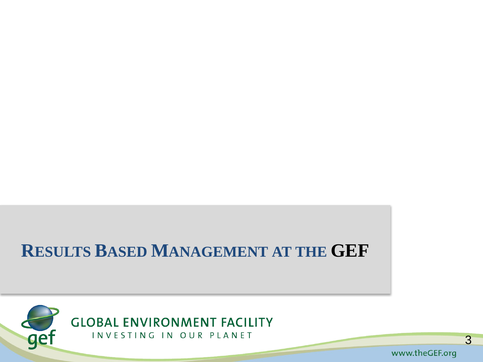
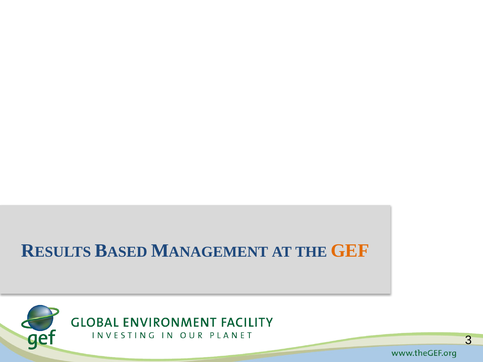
GEF colour: black -> orange
